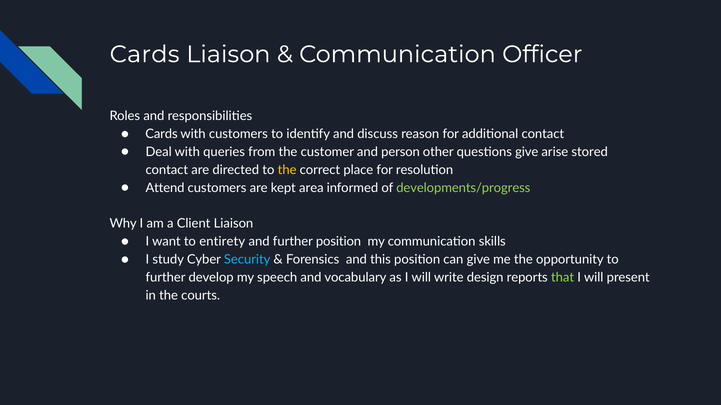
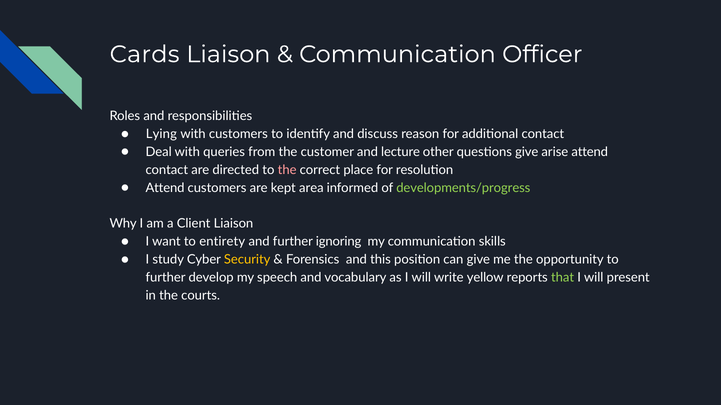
Cards at (161, 134): Cards -> Lying
person: person -> lecture
arise stored: stored -> attend
the at (287, 170) colour: yellow -> pink
further position: position -> ignoring
Security colour: light blue -> yellow
design: design -> yellow
